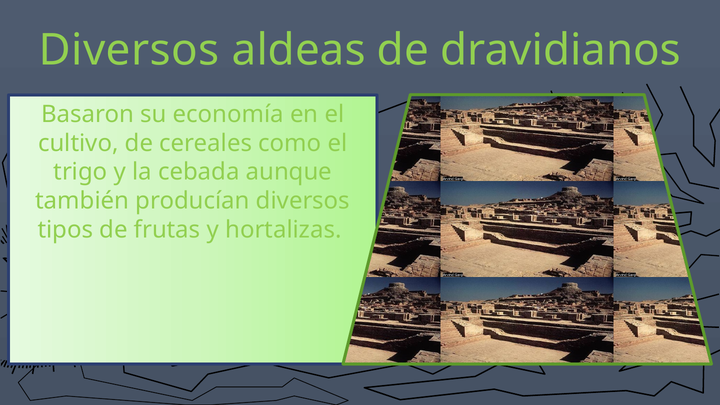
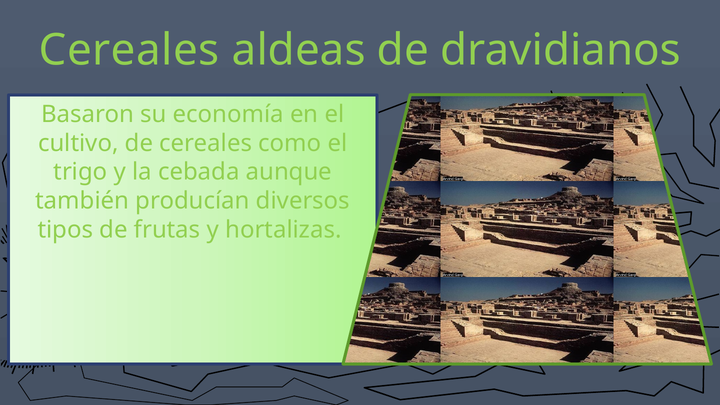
Diversos at (129, 50): Diversos -> Cereales
